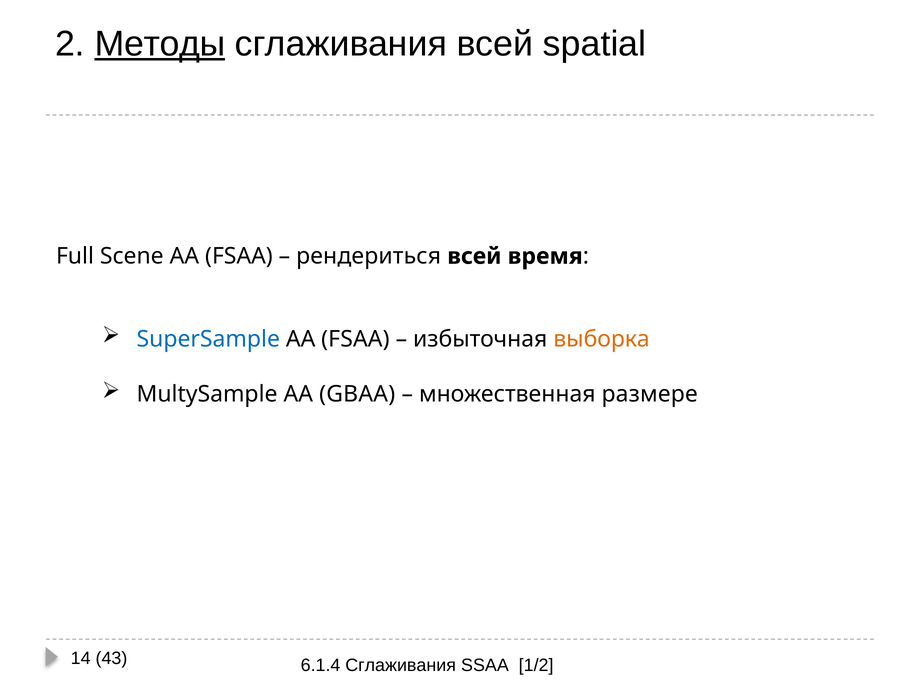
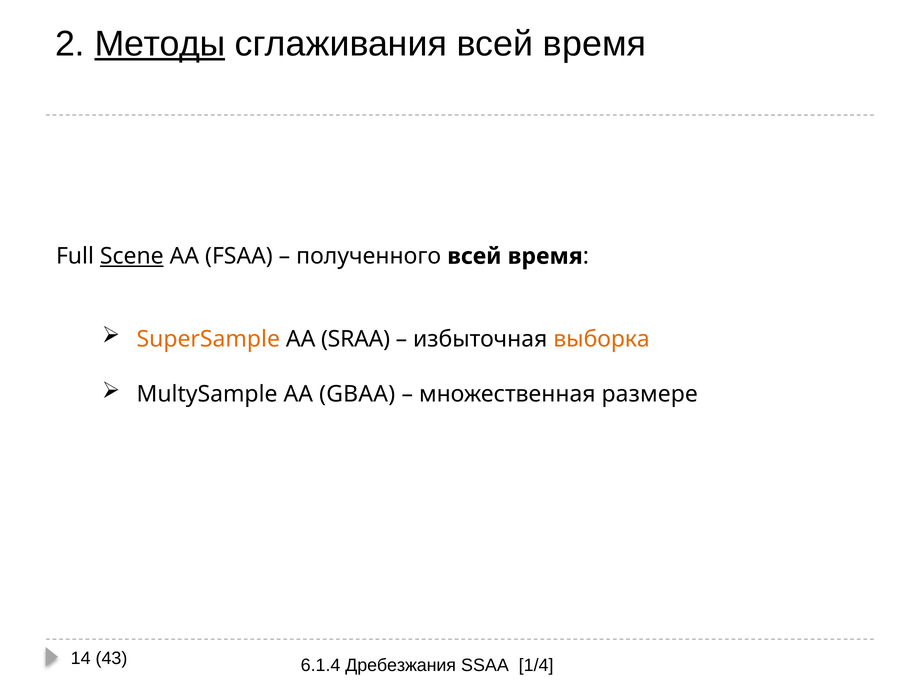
сглаживания всей spatial: spatial -> время
Scene underline: none -> present
рендериться: рендериться -> полученного
SuperSample colour: blue -> orange
FSAA at (355, 339): FSAA -> SRAA
6.1.4 Сглаживания: Сглаживания -> Дребезжания
1/2: 1/2 -> 1/4
